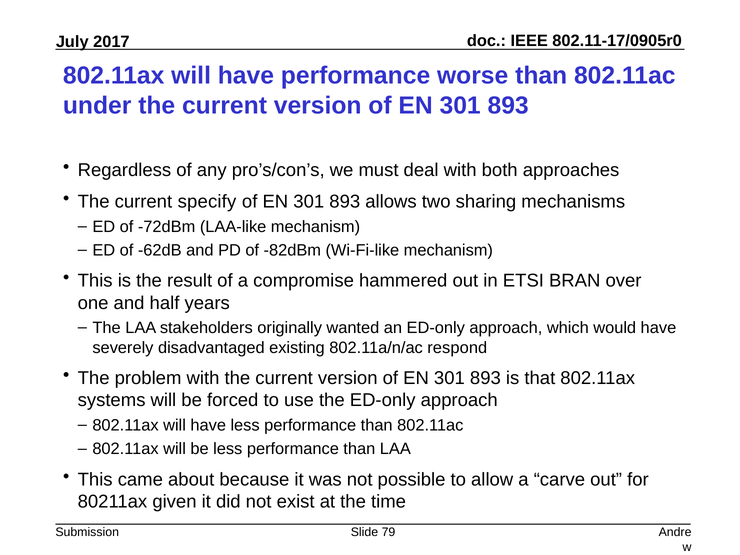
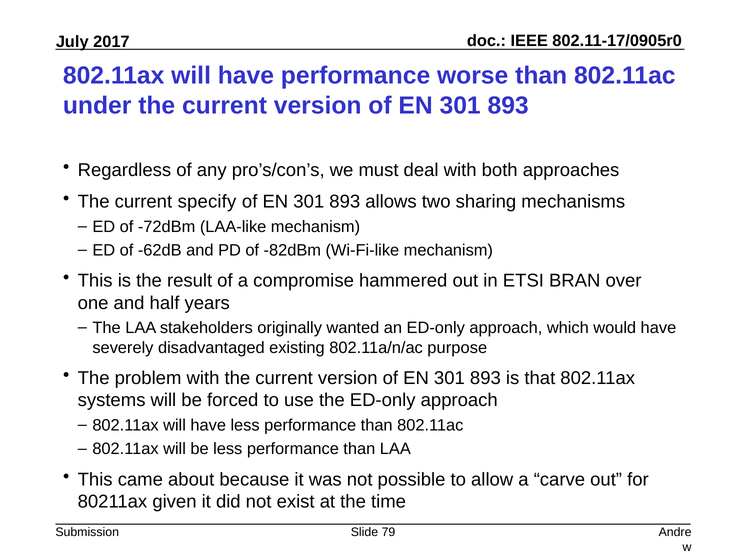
respond: respond -> purpose
